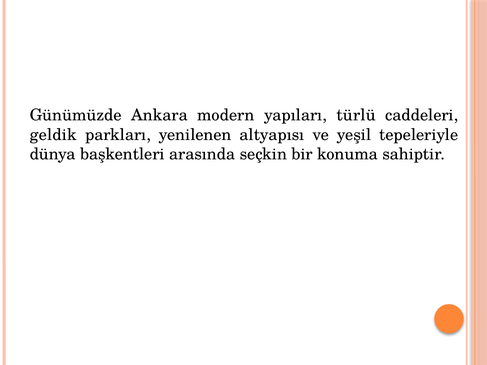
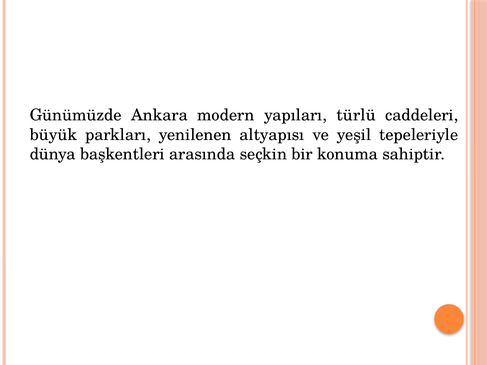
geldik: geldik -> büyük
